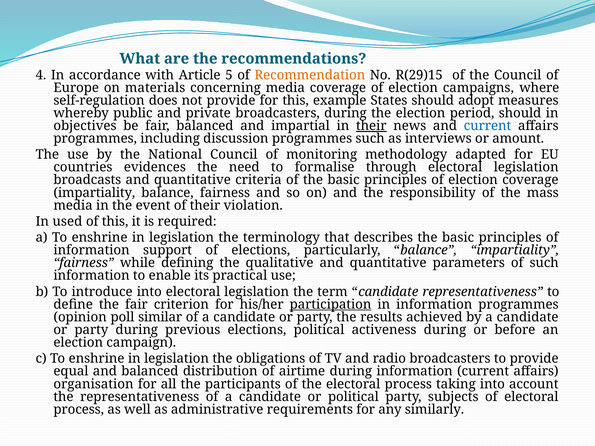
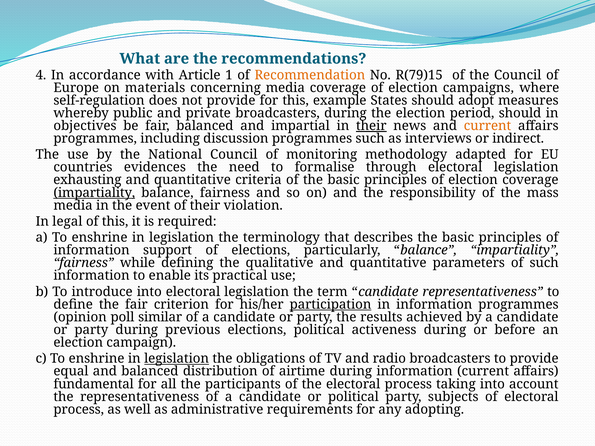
5: 5 -> 1
R(29)15: R(29)15 -> R(79)15
current at (487, 126) colour: blue -> orange
amount: amount -> indirect
broadcasts: broadcasts -> exhausting
impartiality at (94, 193) underline: none -> present
used: used -> legal
legislation at (177, 359) underline: none -> present
organisation: organisation -> fundamental
similarly: similarly -> adopting
